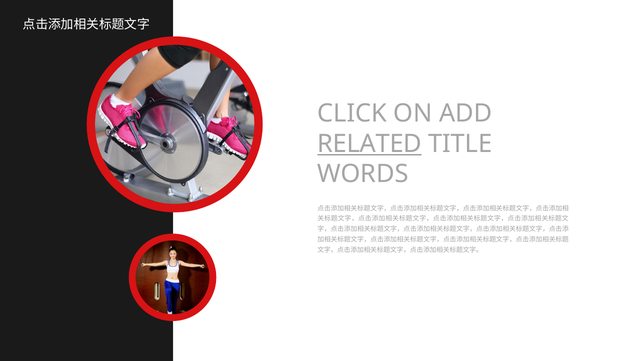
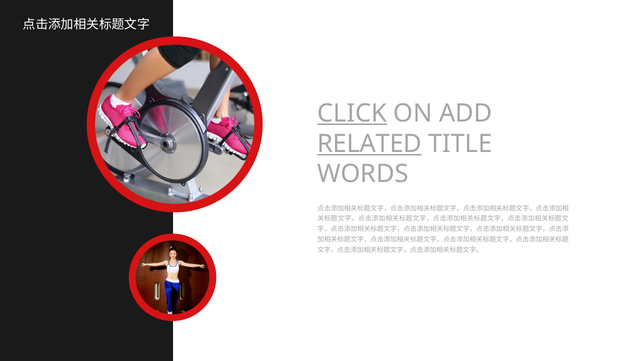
CLICK underline: none -> present
